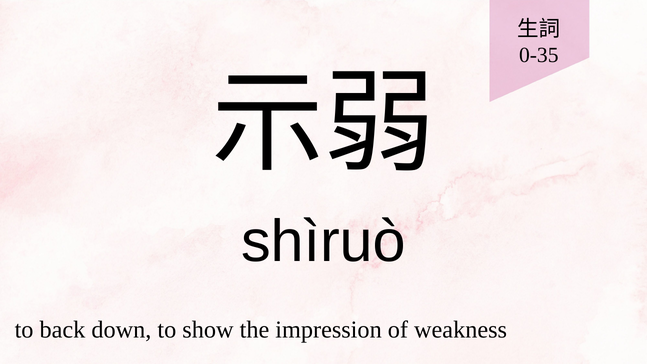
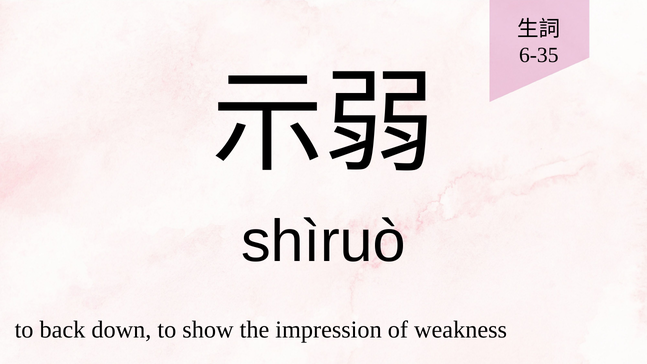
0-35: 0-35 -> 6-35
